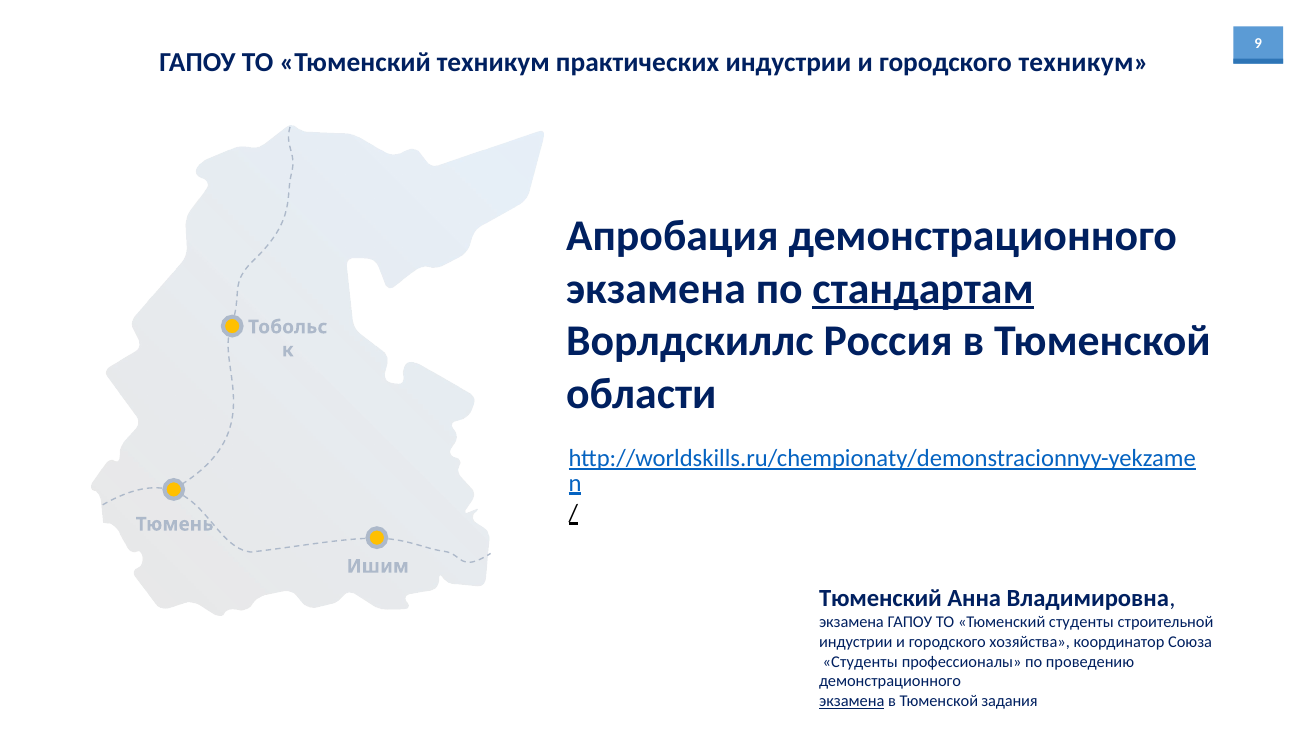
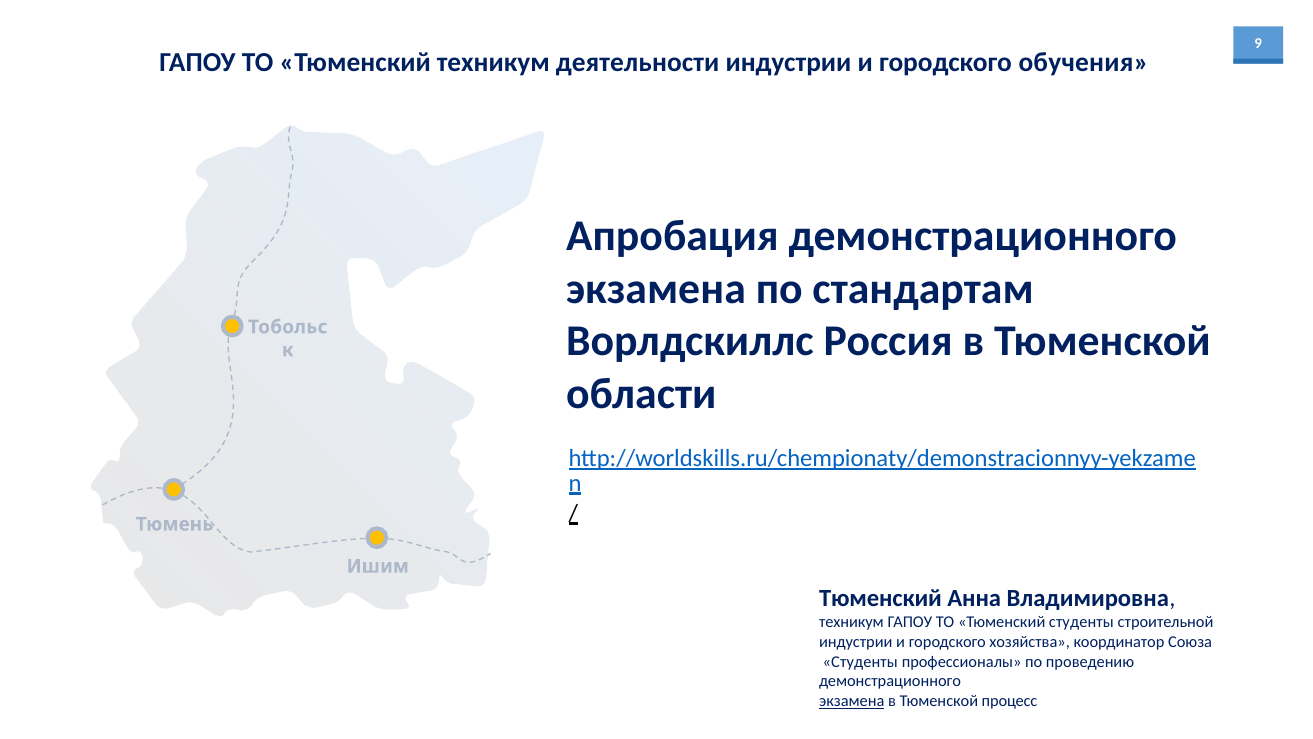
практических: практических -> деятельности
городского техникум: техникум -> обучения
стандартам underline: present -> none
экзамена at (851, 622): экзамена -> техникум
задания: задания -> процесс
